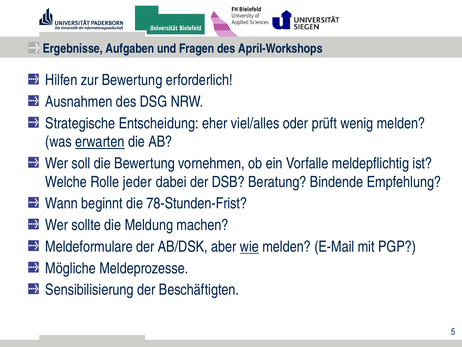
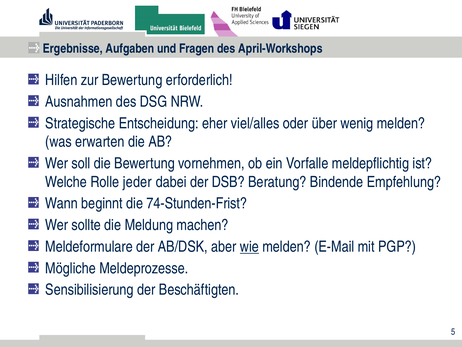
prüft: prüft -> über
erwarten underline: present -> none
78-Stunden-Frist: 78-Stunden-Frist -> 74-Stunden-Frist
